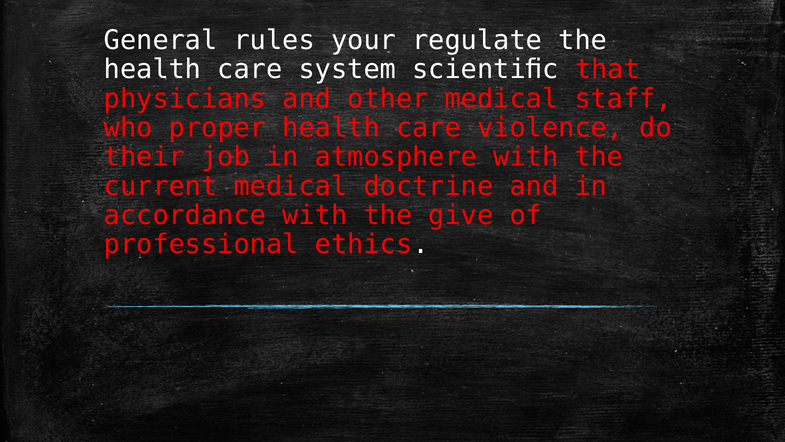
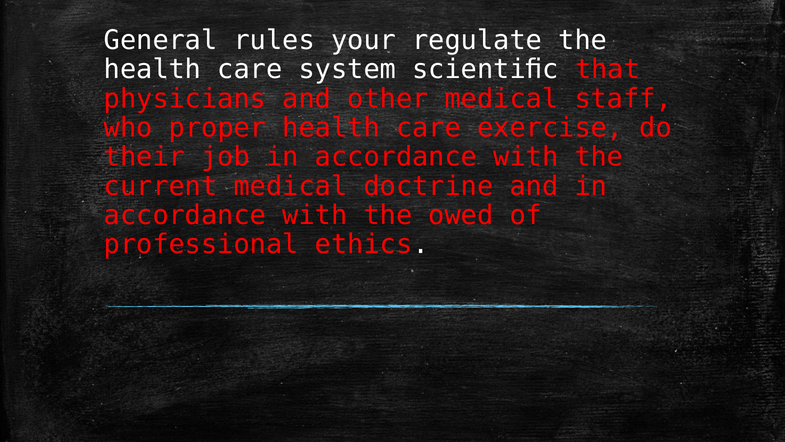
violence: violence -> exercise
job in atmosphere: atmosphere -> accordance
give: give -> owed
